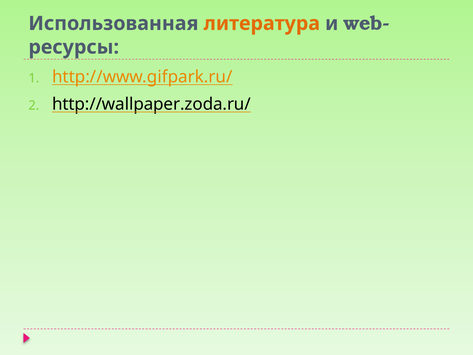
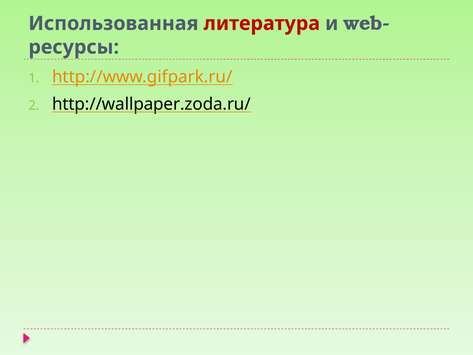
литература colour: orange -> red
